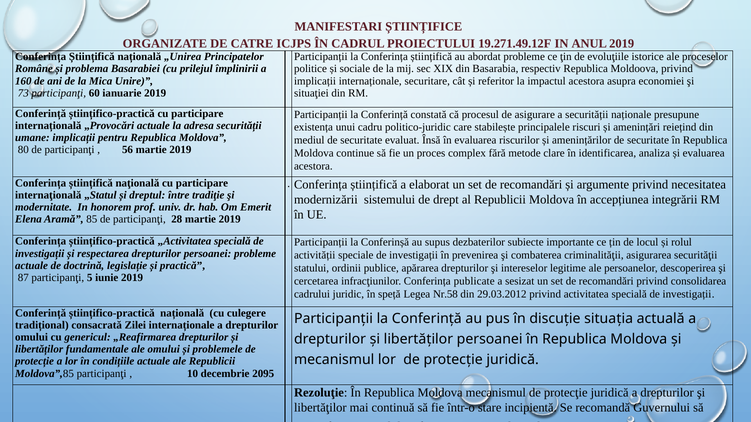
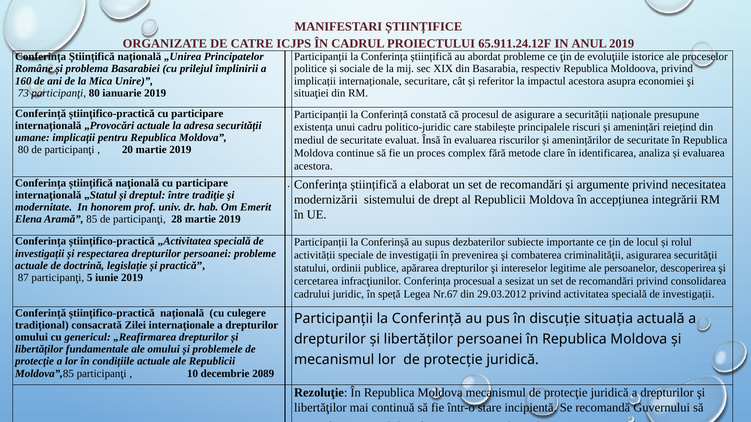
19.271.49.12F: 19.271.49.12F -> 65.911.24.12F
participanţi 60: 60 -> 80
56: 56 -> 20
publicate: publicate -> procesual
Nr.58: Nr.58 -> Nr.67
2095: 2095 -> 2089
